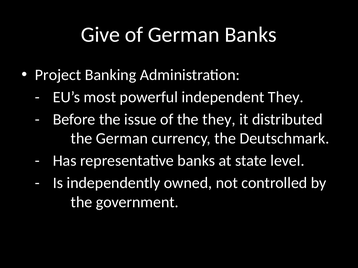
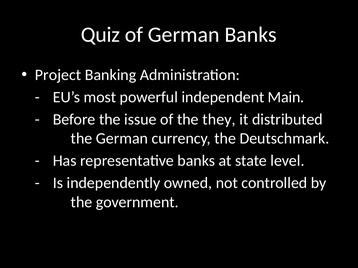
Give: Give -> Quiz
independent They: They -> Main
